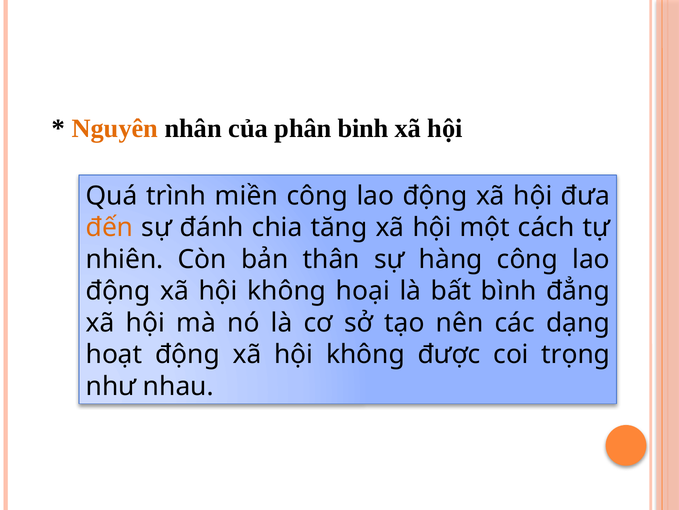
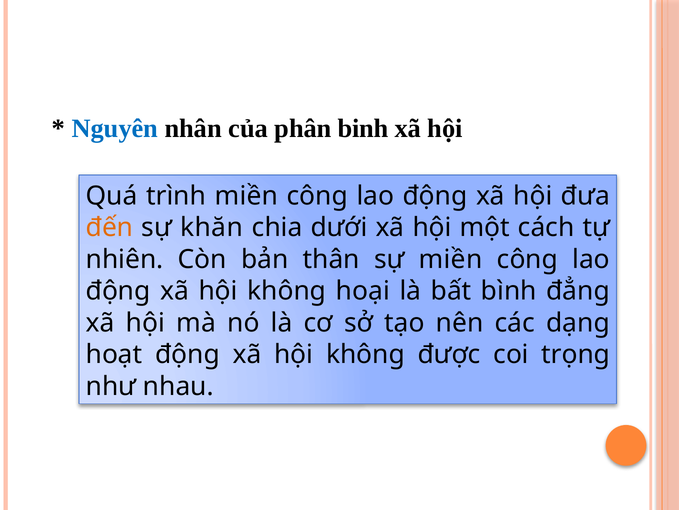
Nguyên colour: orange -> blue
đánh: đánh -> khăn
tăng: tăng -> dưới
sự hàng: hàng -> miền
